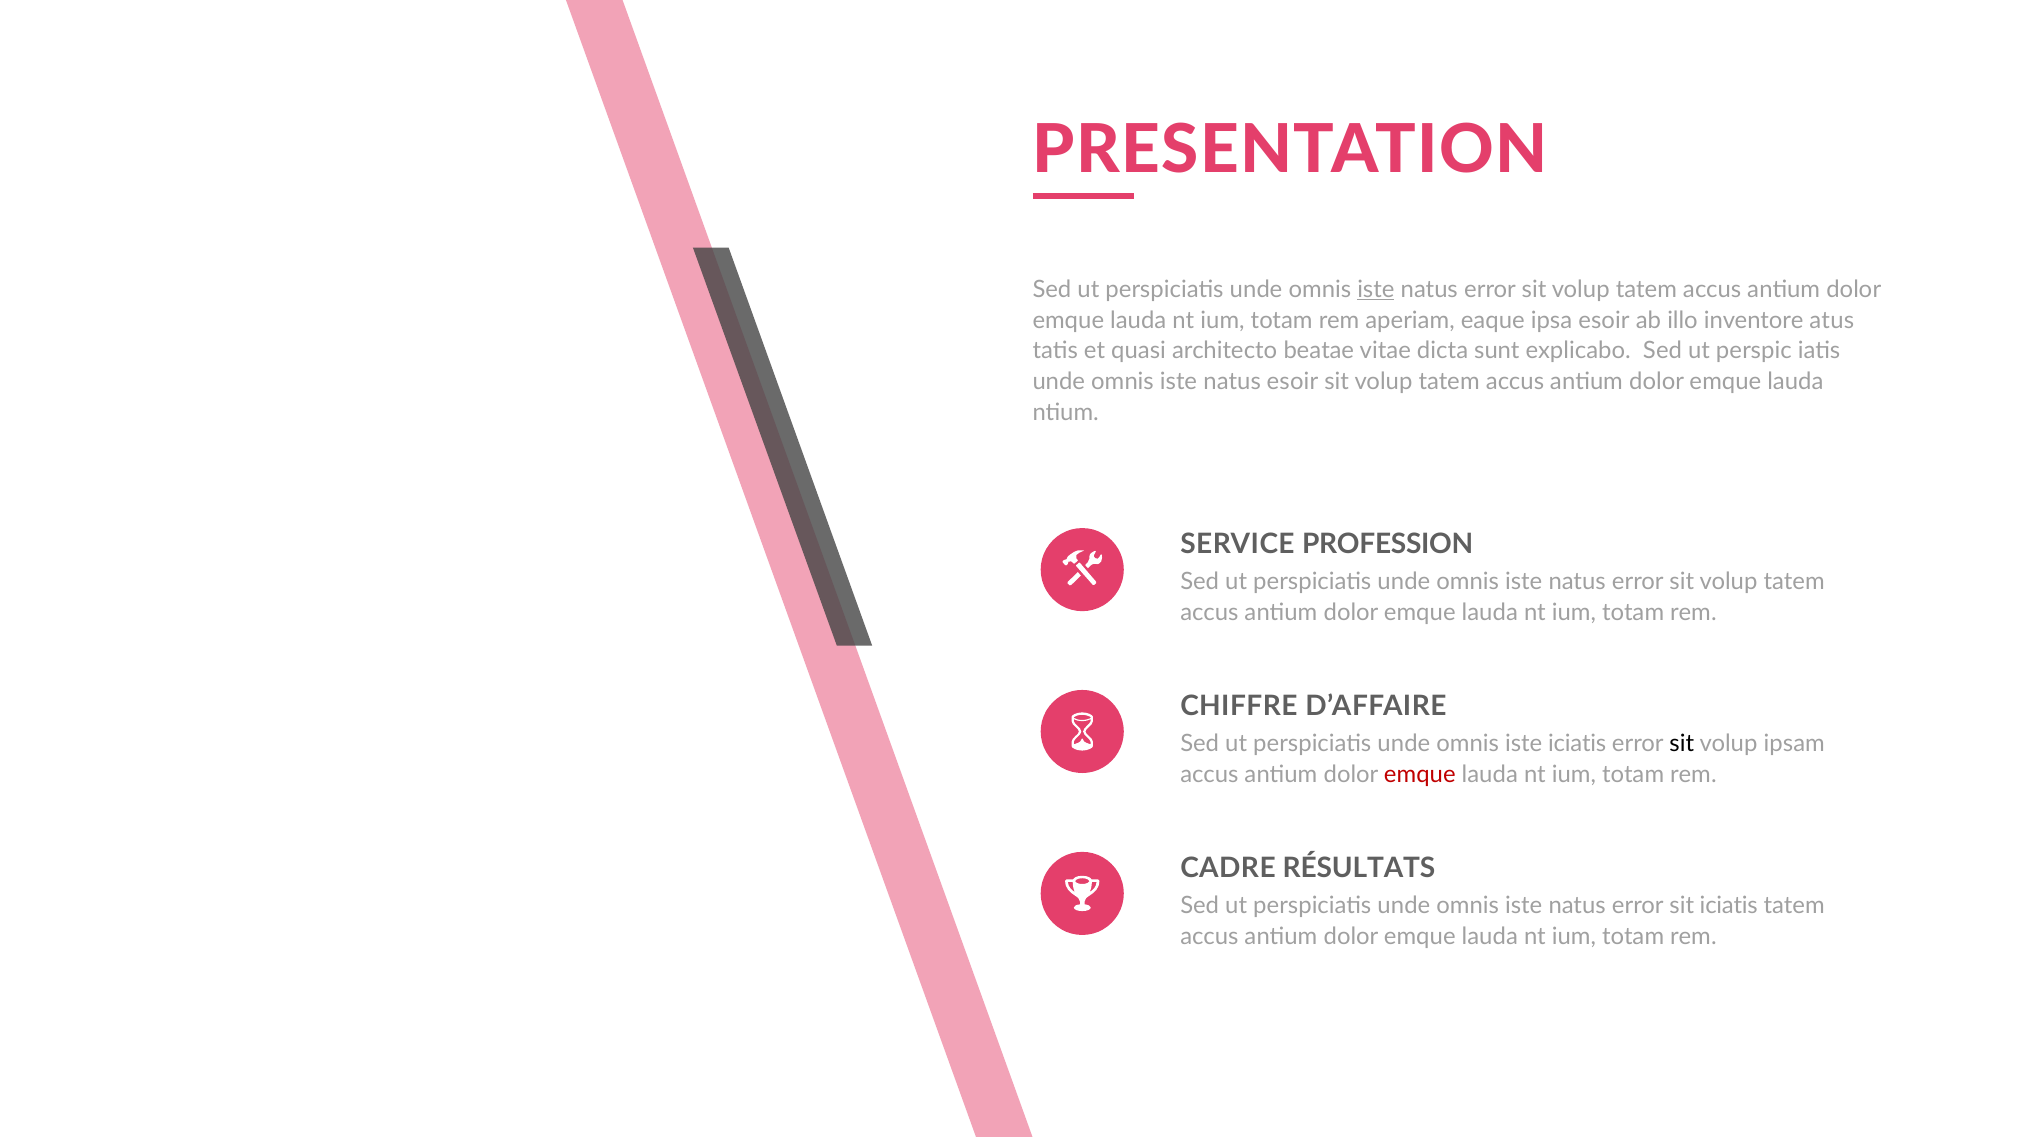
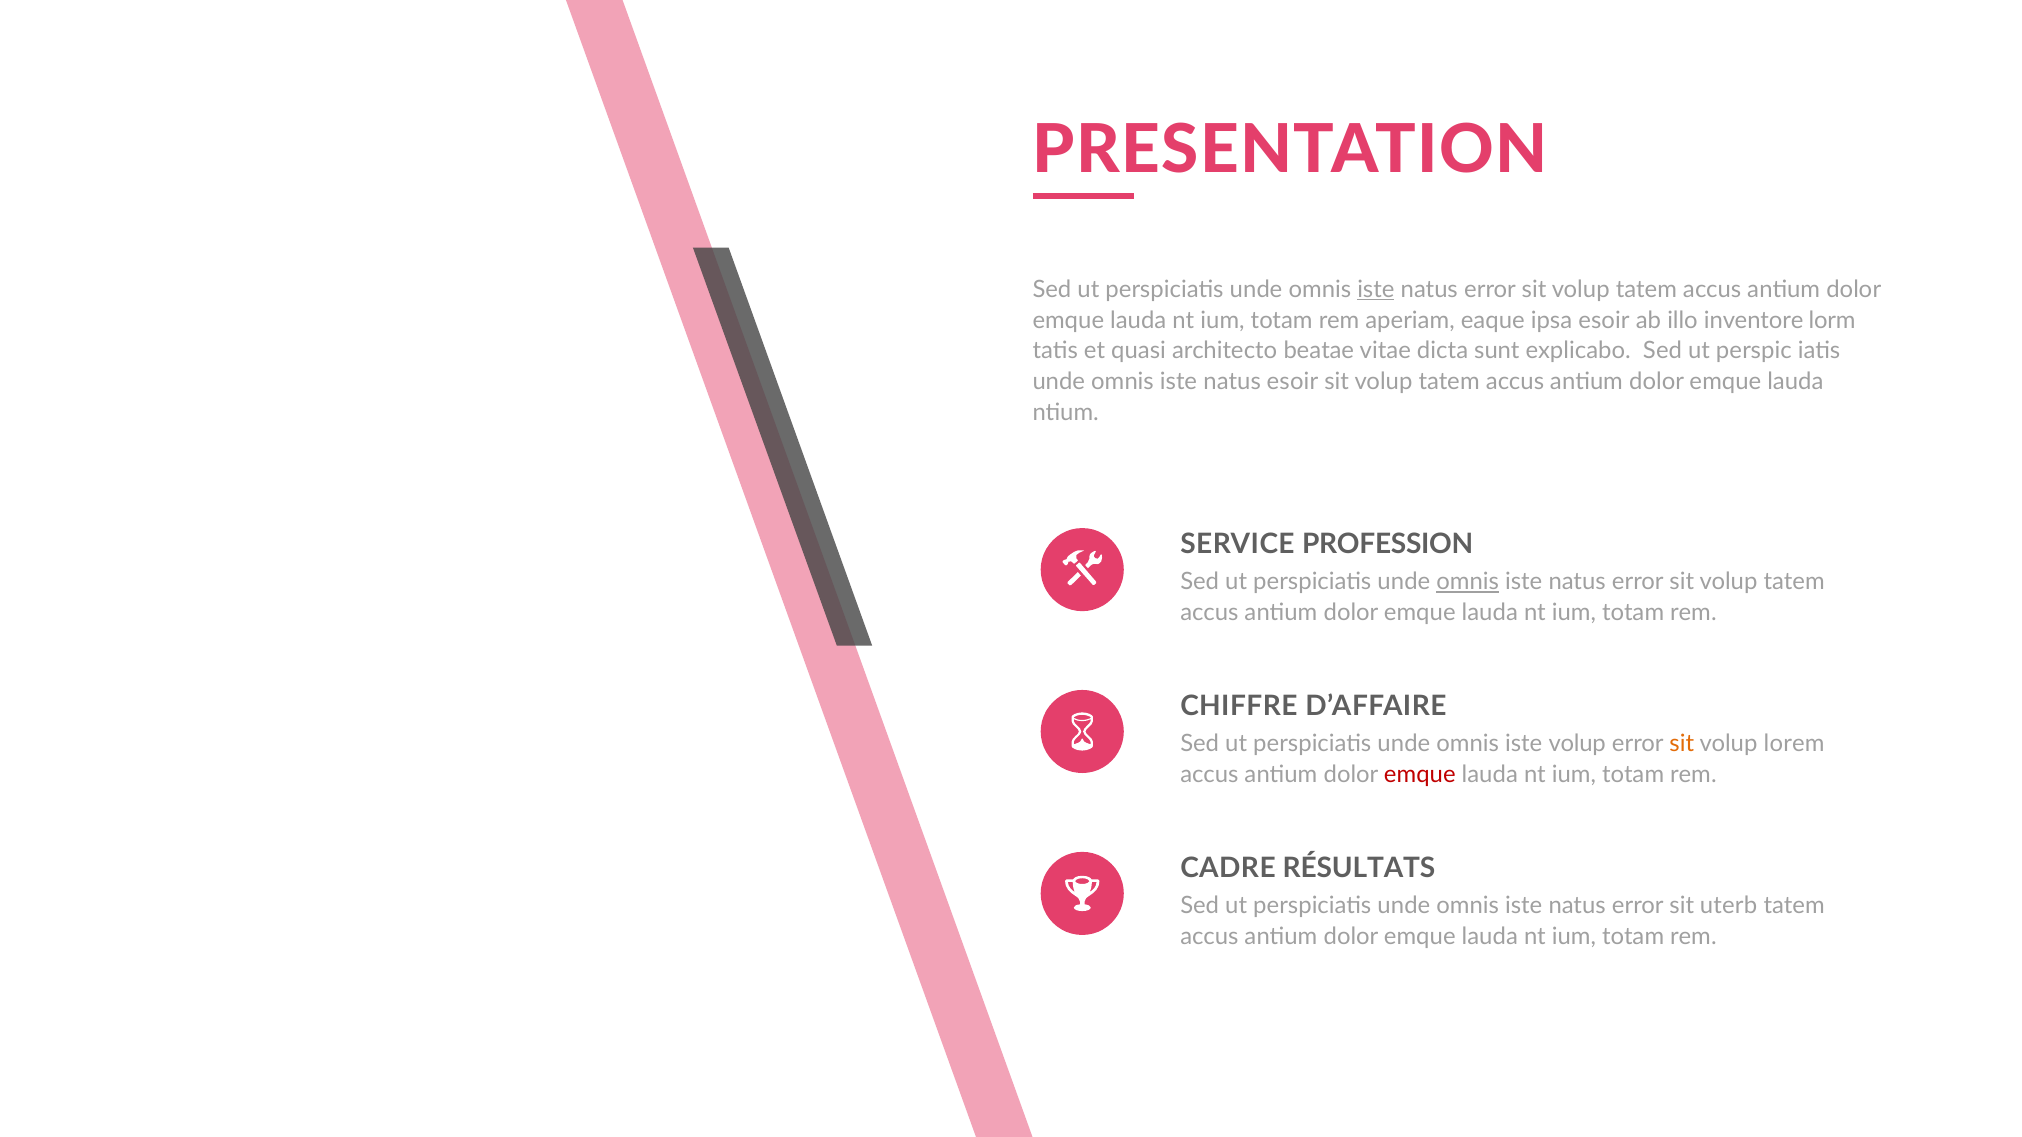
atus: atus -> lorm
omnis at (1468, 582) underline: none -> present
iste iciatis: iciatis -> volup
sit at (1682, 744) colour: black -> orange
ipsam: ipsam -> lorem
sit iciatis: iciatis -> uterb
